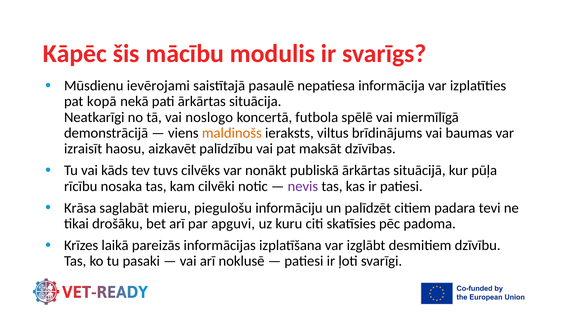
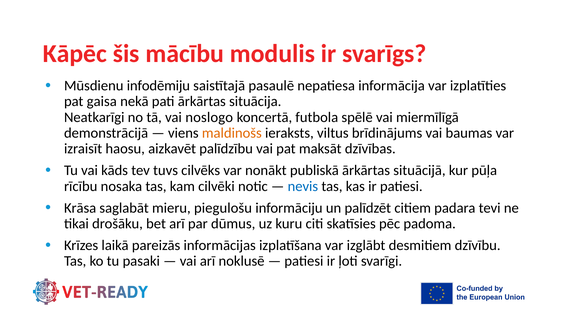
ievērojami: ievērojami -> infodēmiju
kopā: kopā -> gaisa
nevis colour: purple -> blue
apguvi: apguvi -> dūmus
